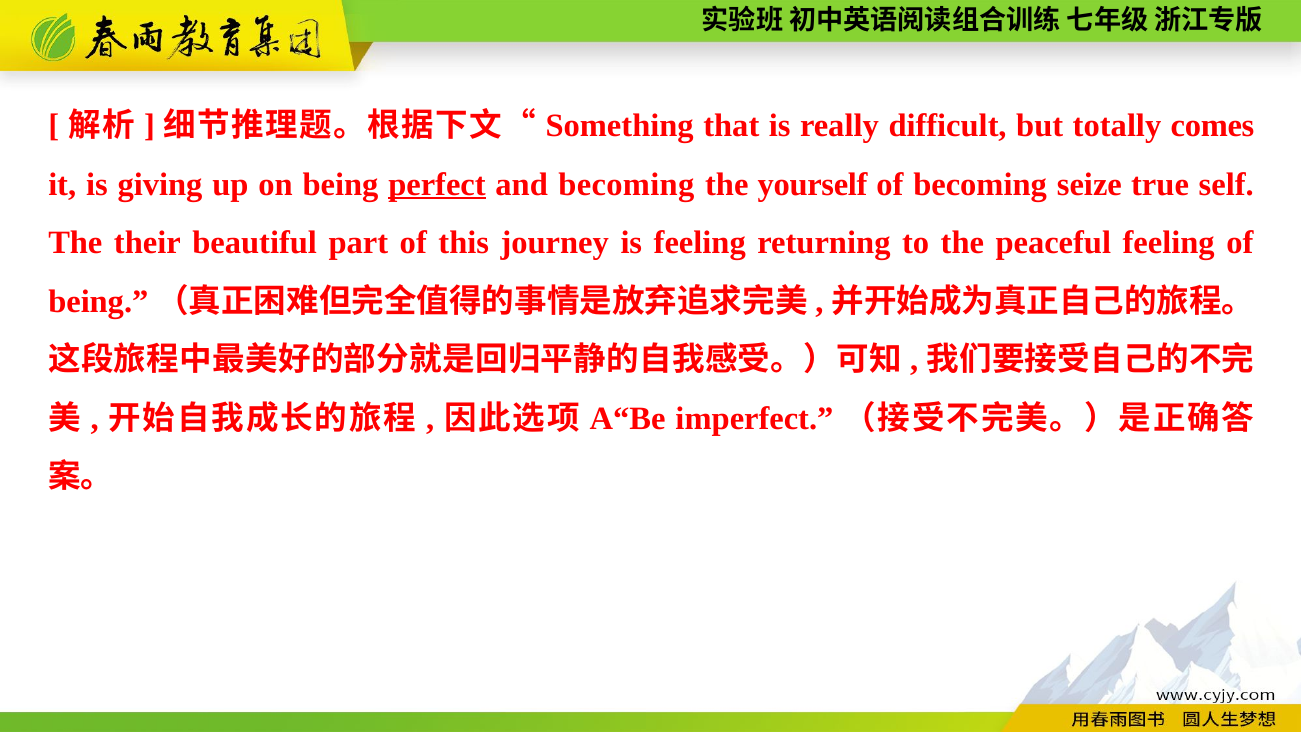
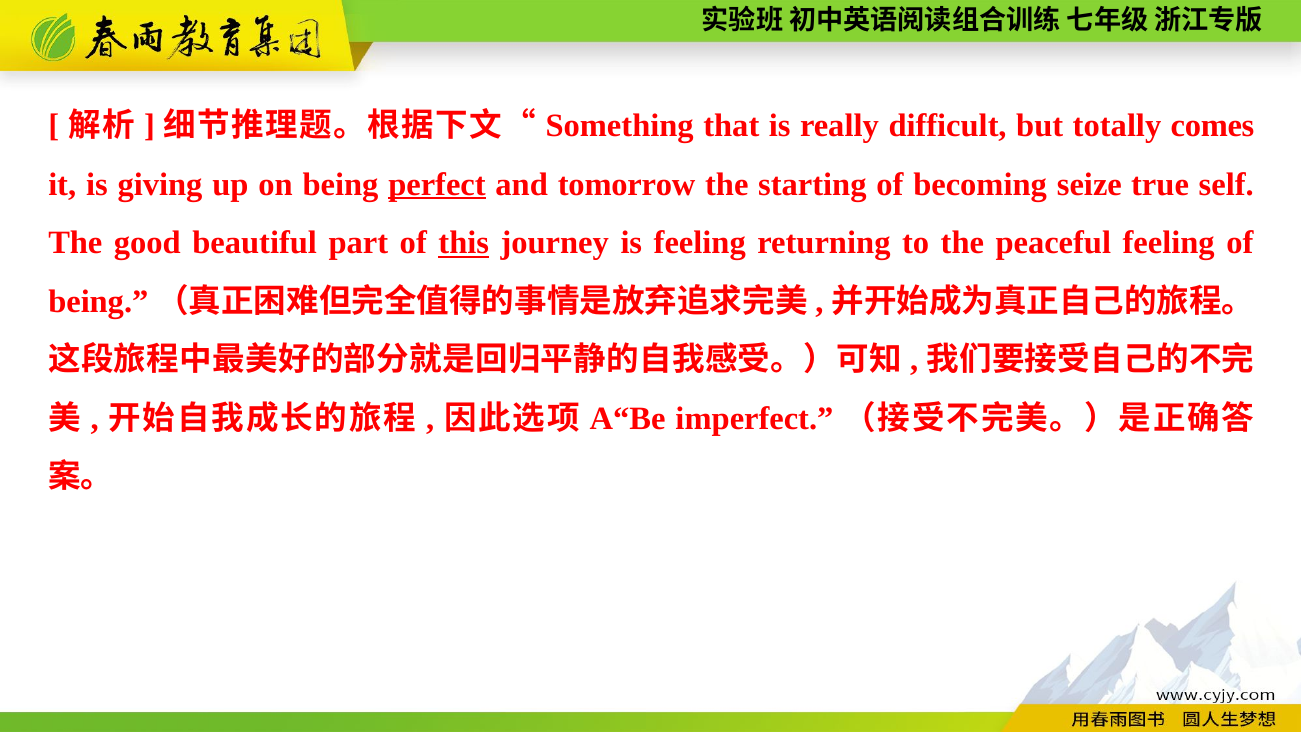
and becoming: becoming -> tomorrow
yourself: yourself -> starting
their: their -> good
this underline: none -> present
